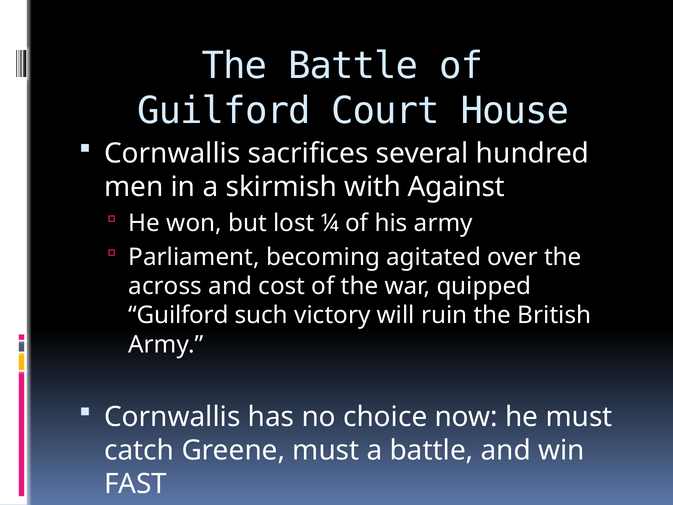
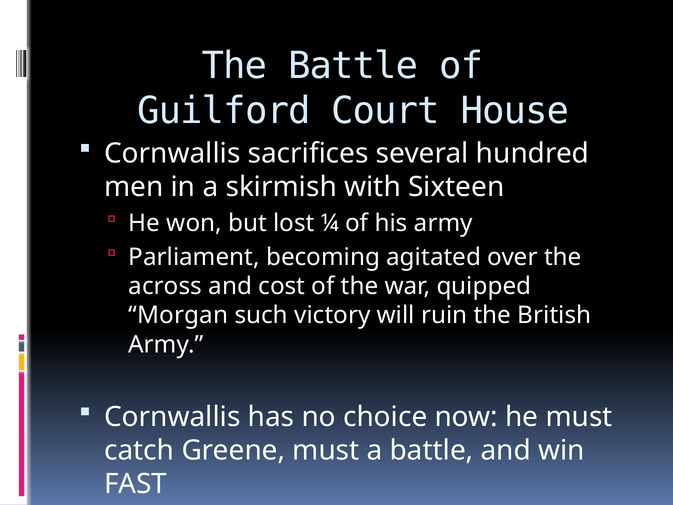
Against: Against -> Sixteen
Guilford at (178, 315): Guilford -> Morgan
